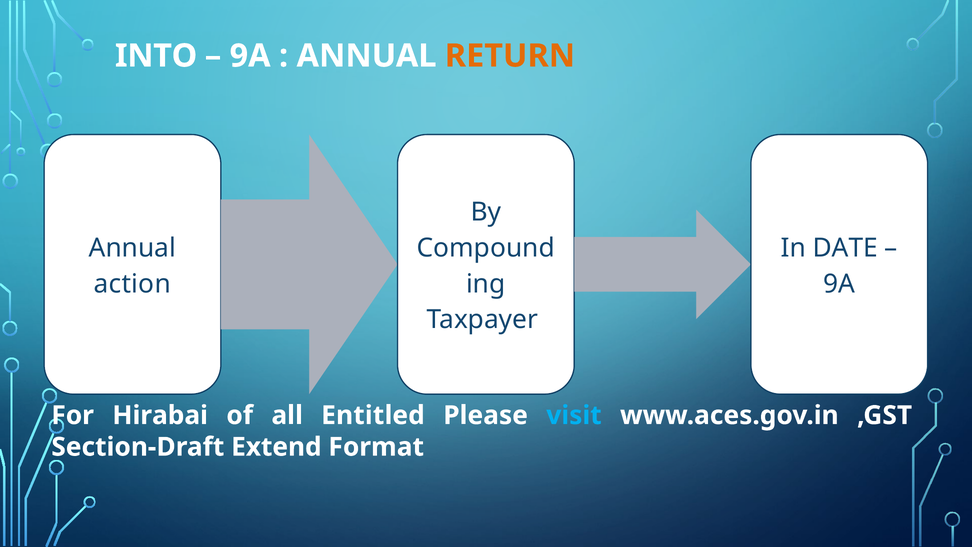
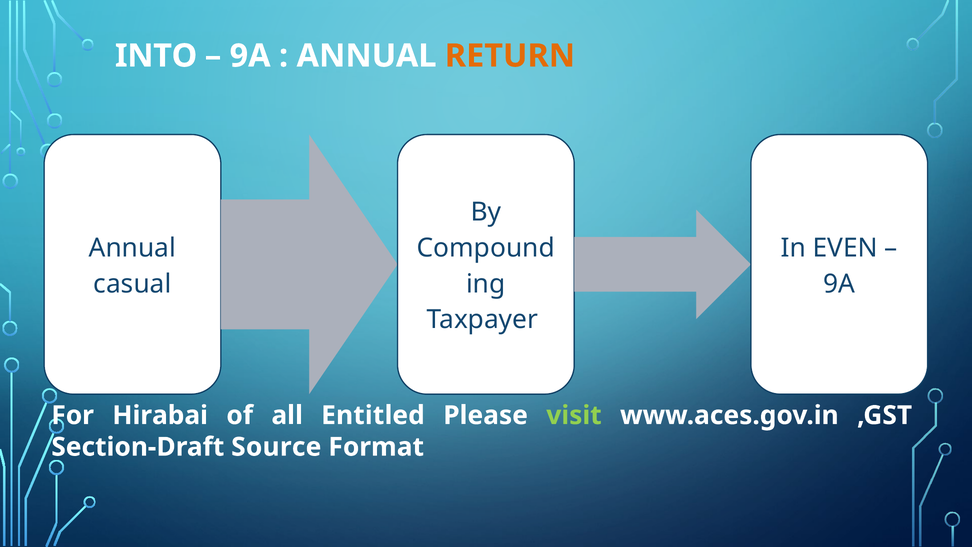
DATE: DATE -> EVEN
action: action -> casual
visit colour: light blue -> light green
Extend: Extend -> Source
